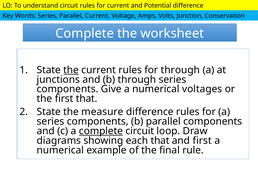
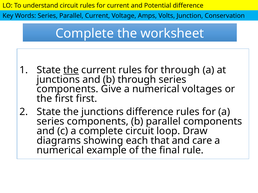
first that: that -> first
the measure: measure -> junctions
complete at (101, 131) underline: present -> none
and first: first -> care
